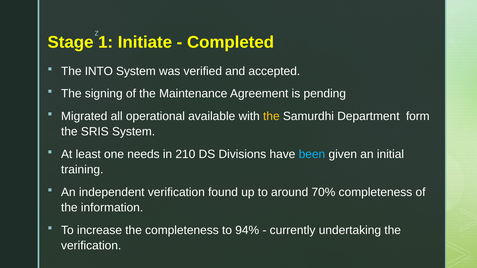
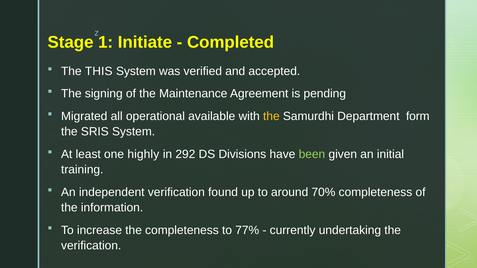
INTO: INTO -> THIS
needs: needs -> highly
210: 210 -> 292
been colour: light blue -> light green
94%: 94% -> 77%
